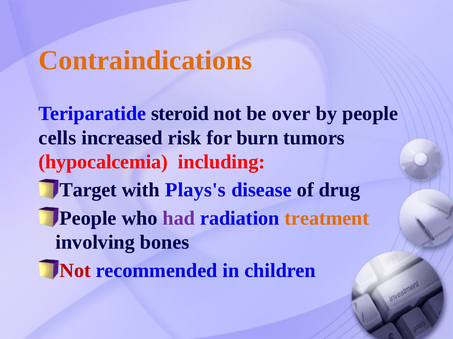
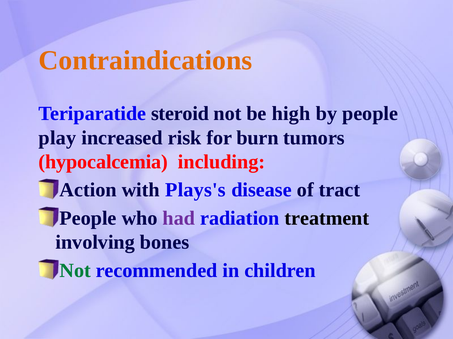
over: over -> high
cells: cells -> play
Target: Target -> Action
drug: drug -> tract
treatment colour: orange -> black
Not at (75, 271) colour: red -> green
